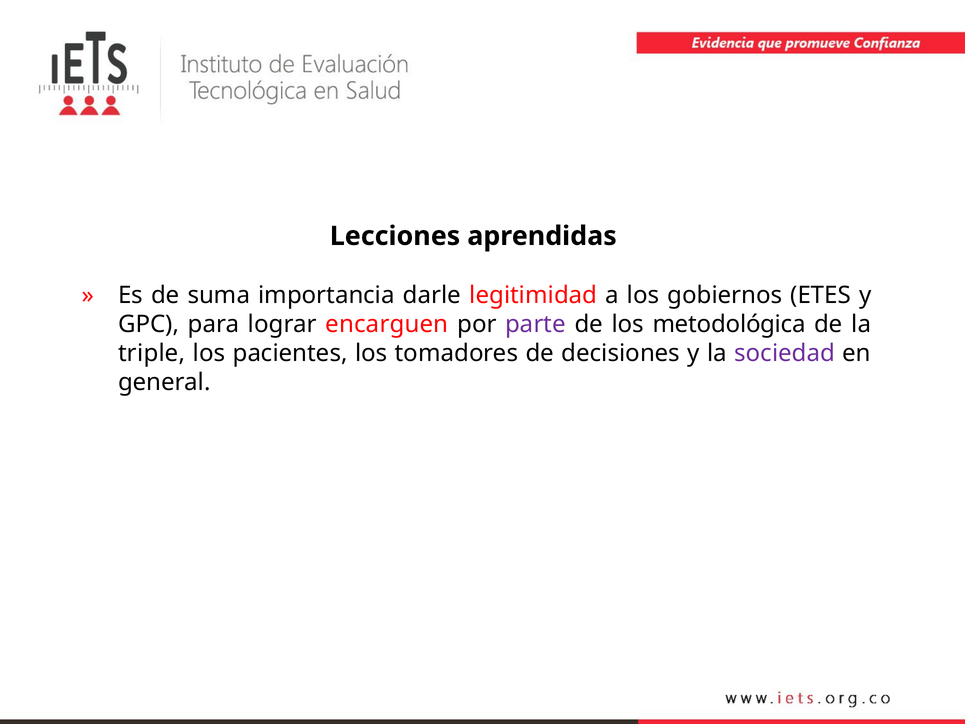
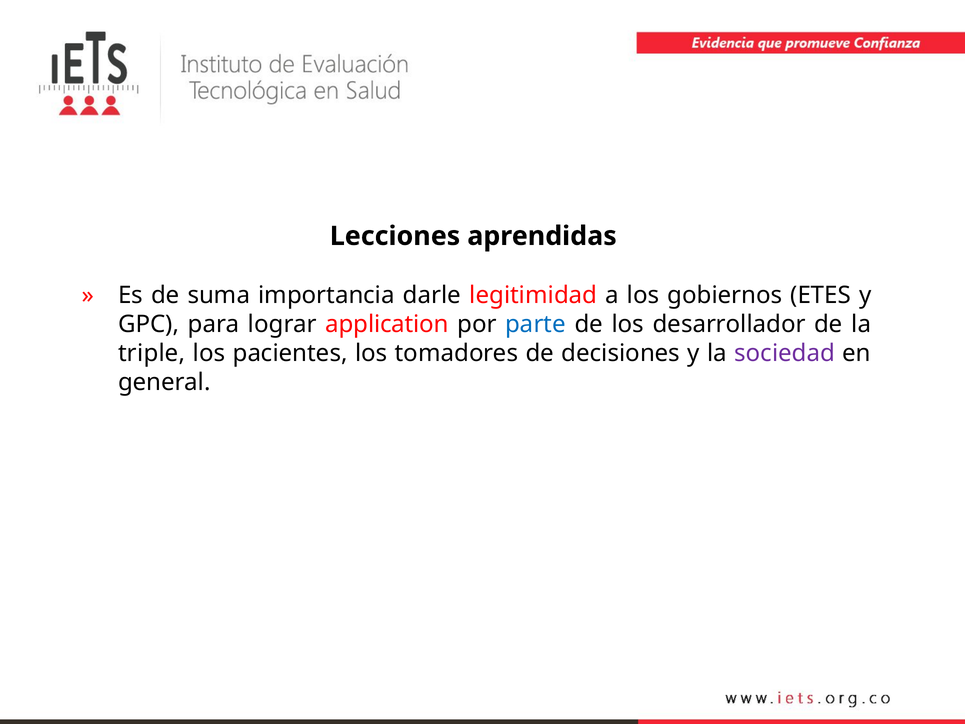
encarguen: encarguen -> application
parte colour: purple -> blue
metodológica: metodológica -> desarrollador
